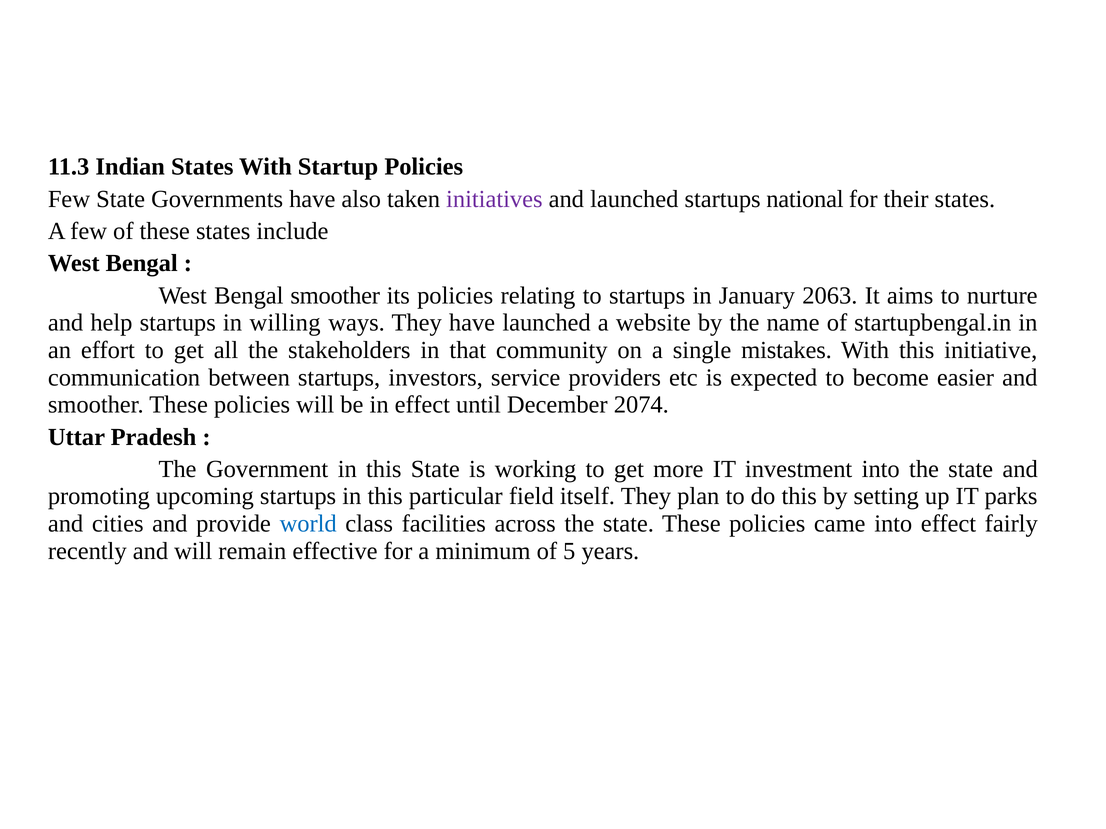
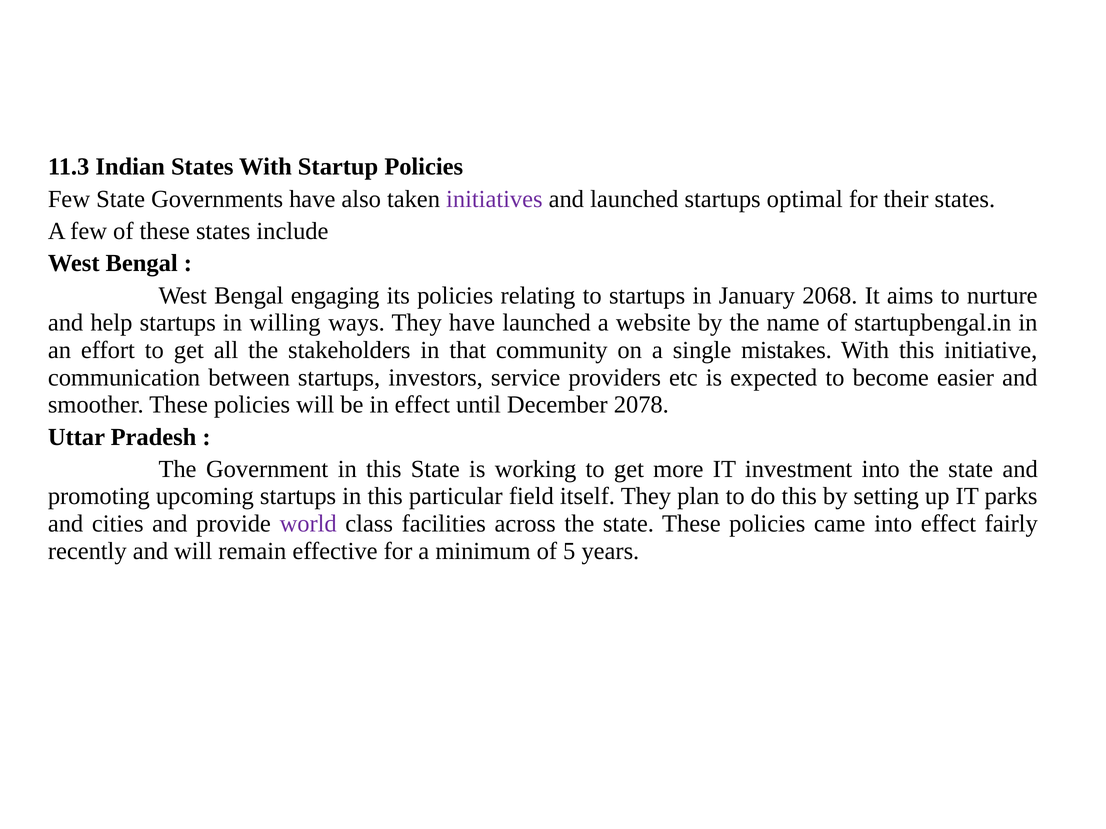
national: national -> optimal
Bengal smoother: smoother -> engaging
2063: 2063 -> 2068
2074: 2074 -> 2078
world colour: blue -> purple
